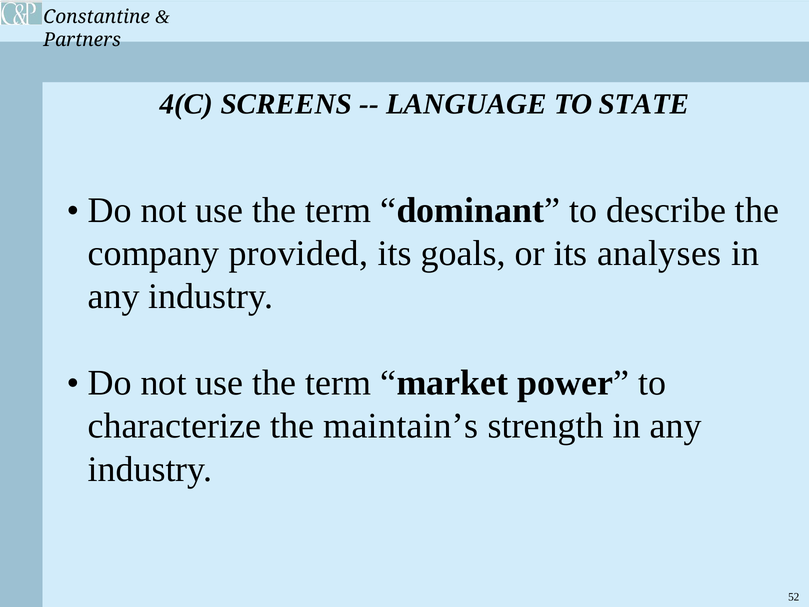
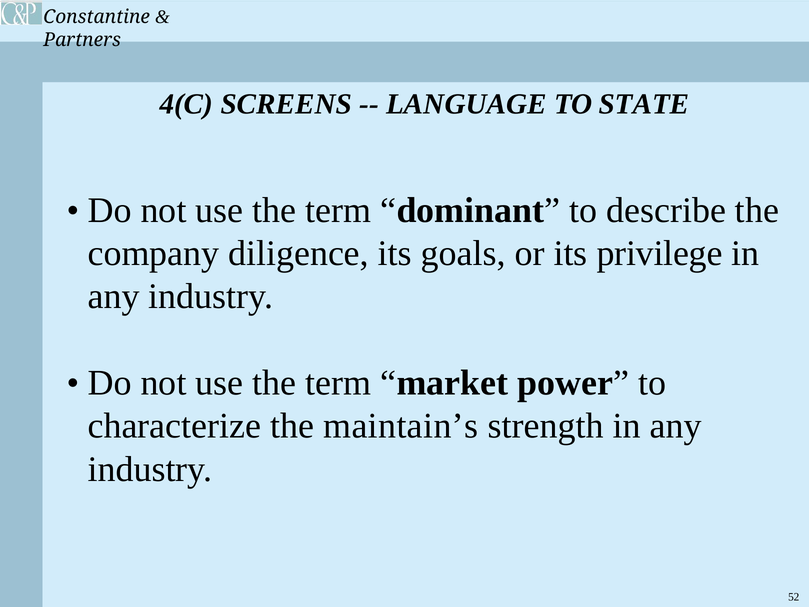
provided: provided -> diligence
analyses: analyses -> privilege
